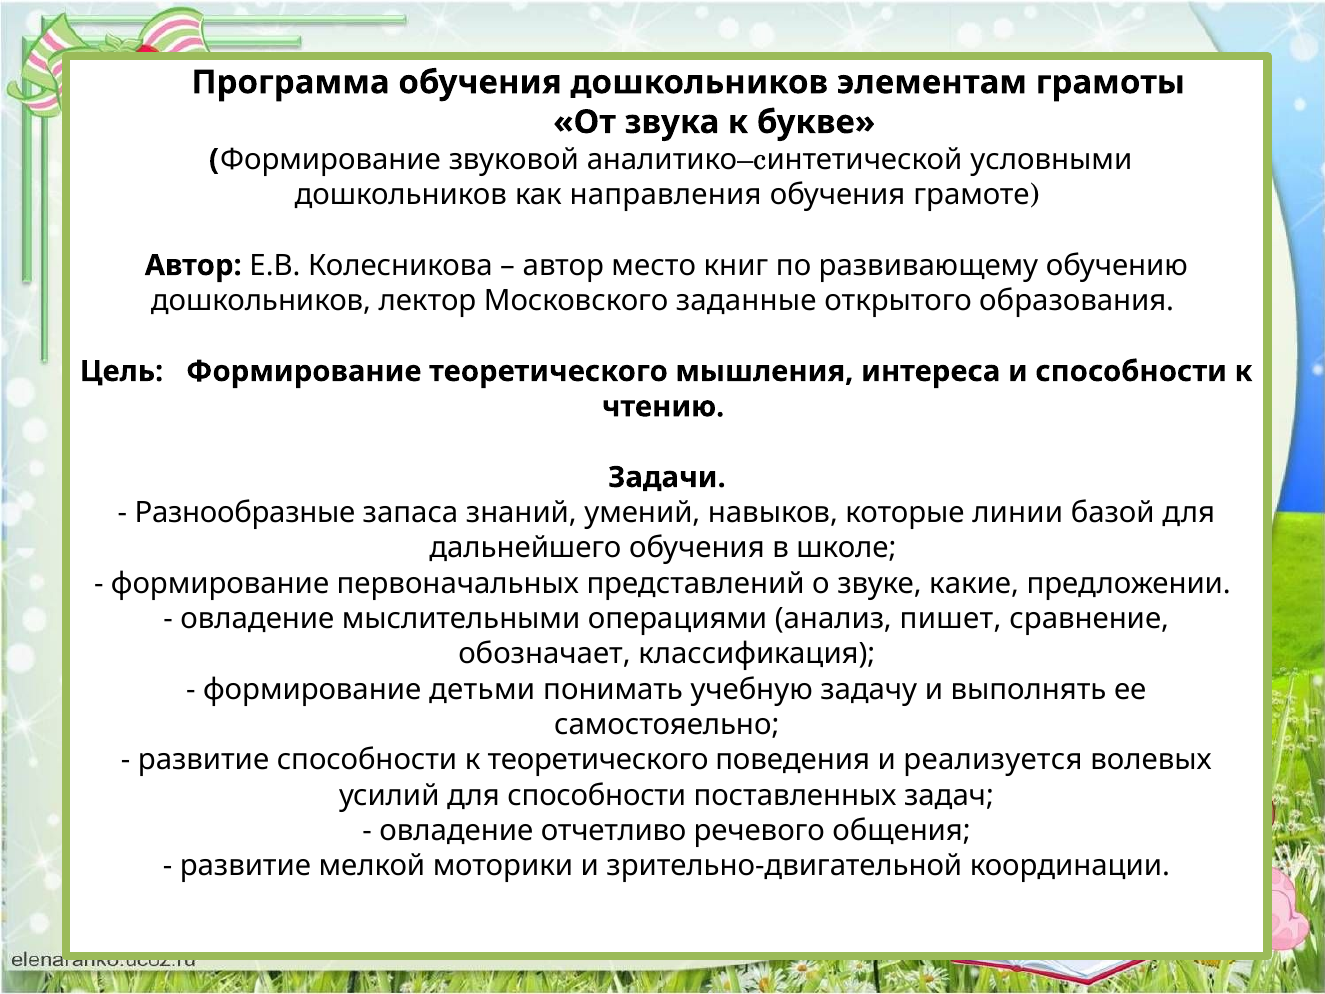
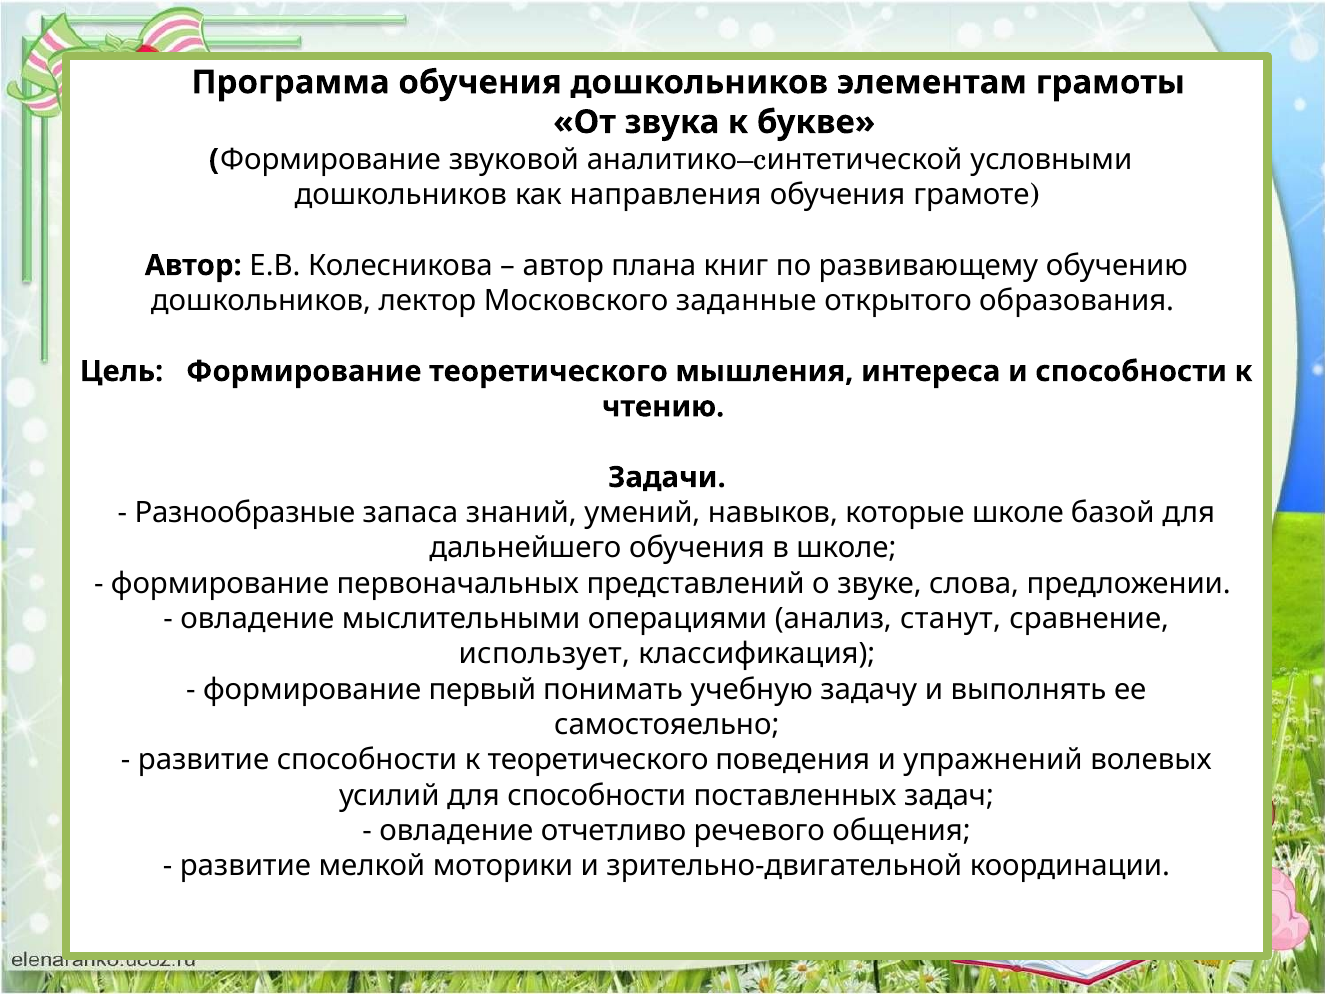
место: место -> плана
которые линии: линии -> школе
какие: какие -> слова
пишет: пишет -> станут
обозначает: обозначает -> использует
детьми: детьми -> первый
реализуется: реализуется -> упражнений
